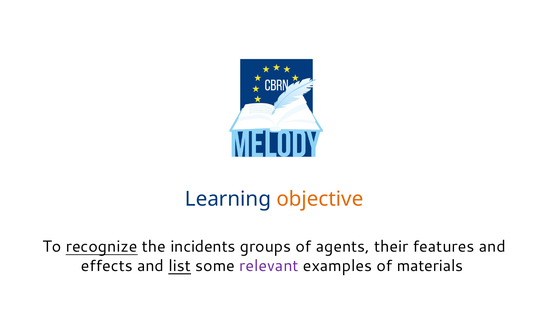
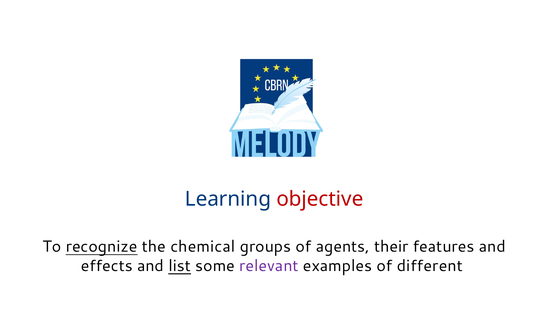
objective colour: orange -> red
incidents: incidents -> chemical
materials: materials -> different
